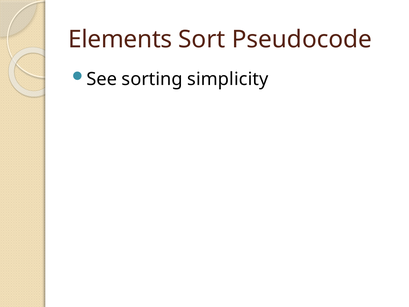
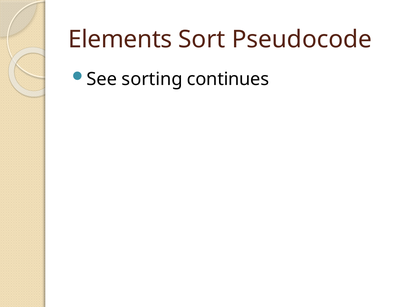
simplicity: simplicity -> continues
